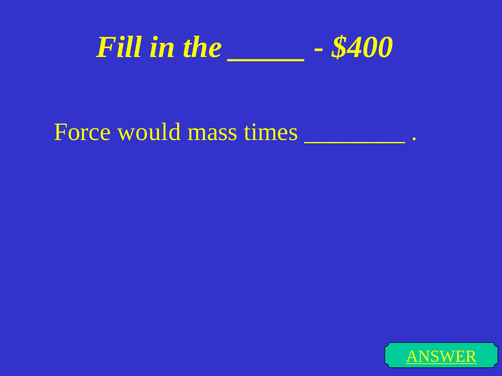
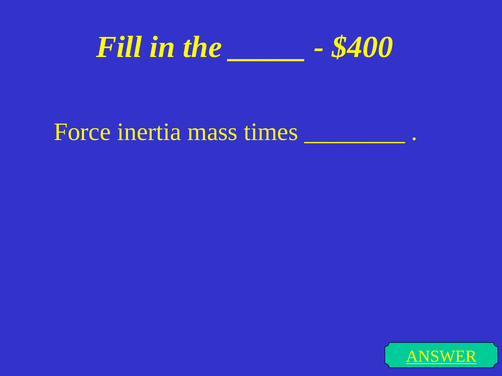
would: would -> inertia
